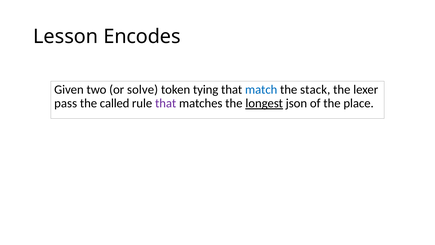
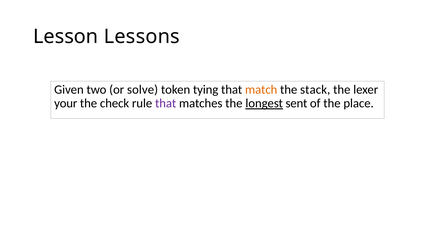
Encodes: Encodes -> Lessons
match colour: blue -> orange
pass: pass -> your
called: called -> check
json: json -> sent
